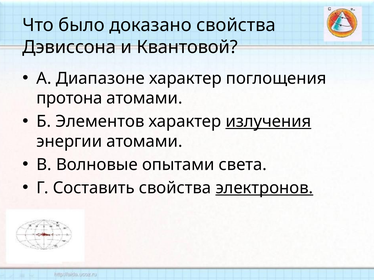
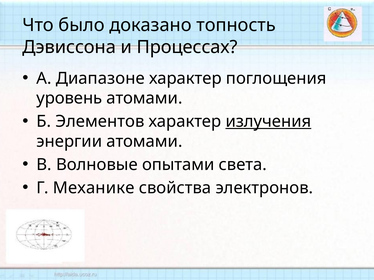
доказано свойства: свойства -> топность
Квантовой: Квантовой -> Процессах
протона: протона -> уровень
Составить: Составить -> Механике
электронов underline: present -> none
